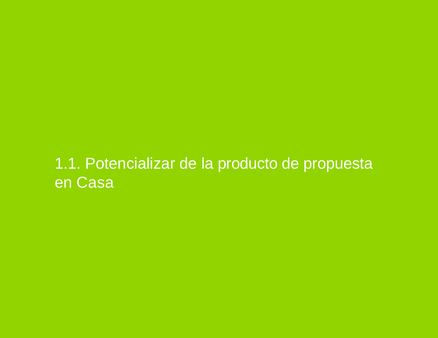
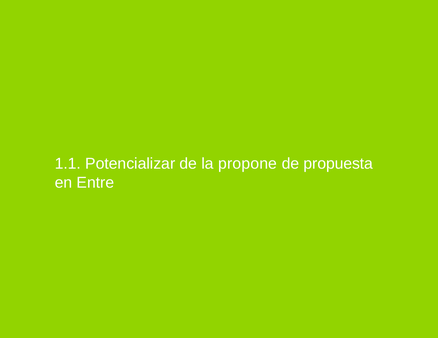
producto: producto -> propone
Casa: Casa -> Entre
